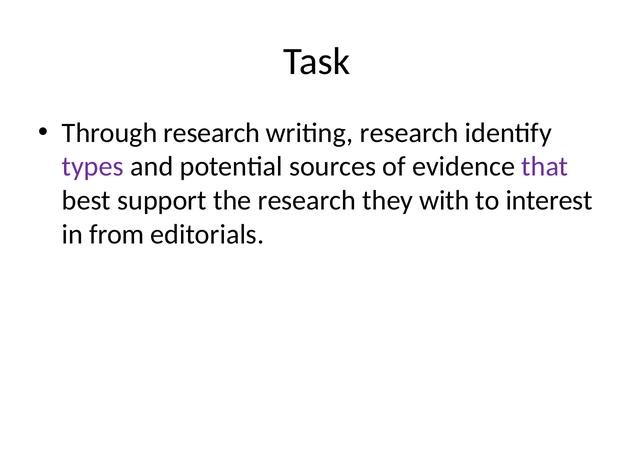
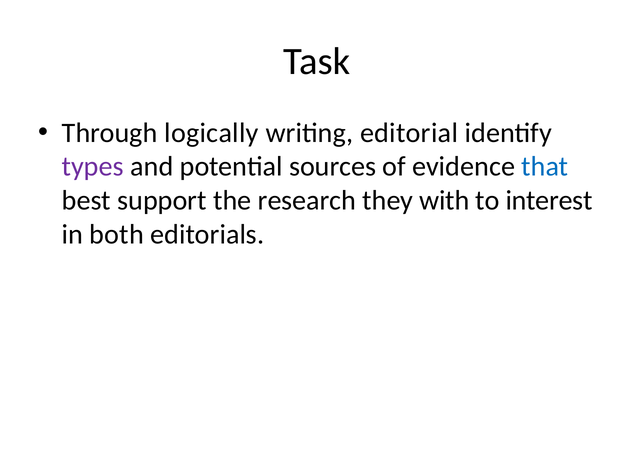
Through research: research -> logically
writing research: research -> editorial
that colour: purple -> blue
from: from -> both
